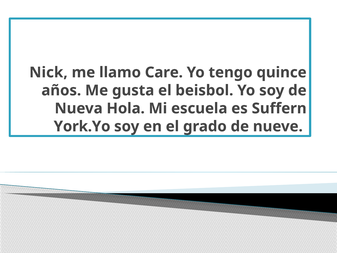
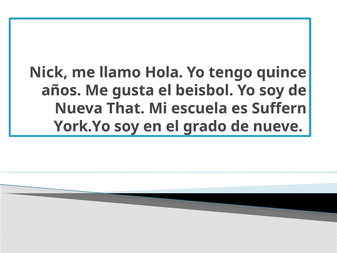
Care: Care -> Hola
Hola: Hola -> That
